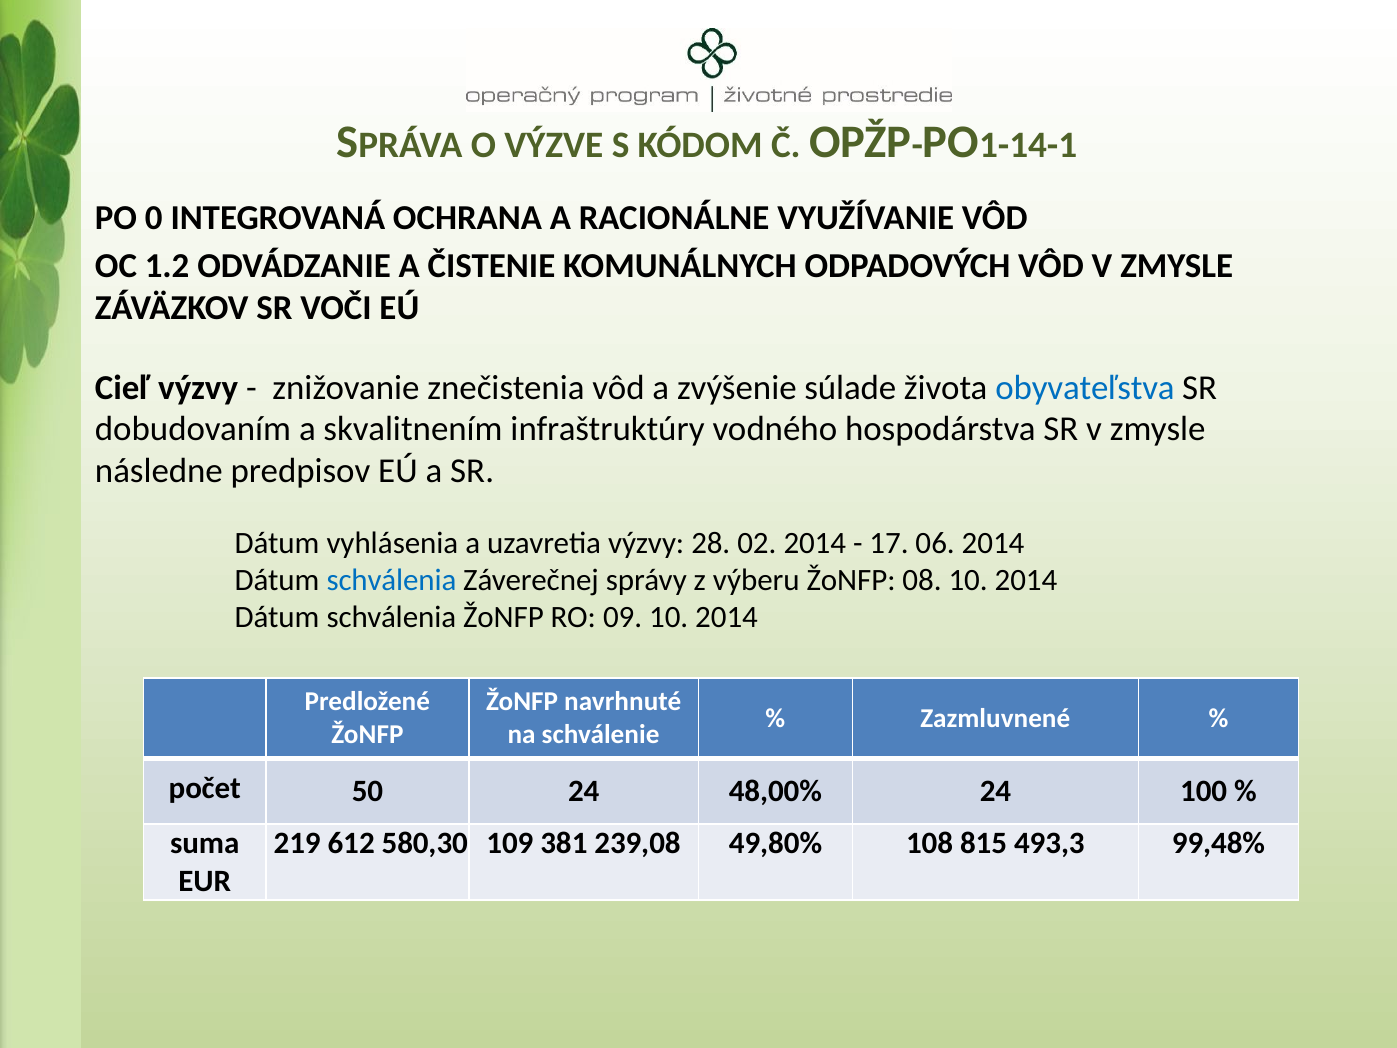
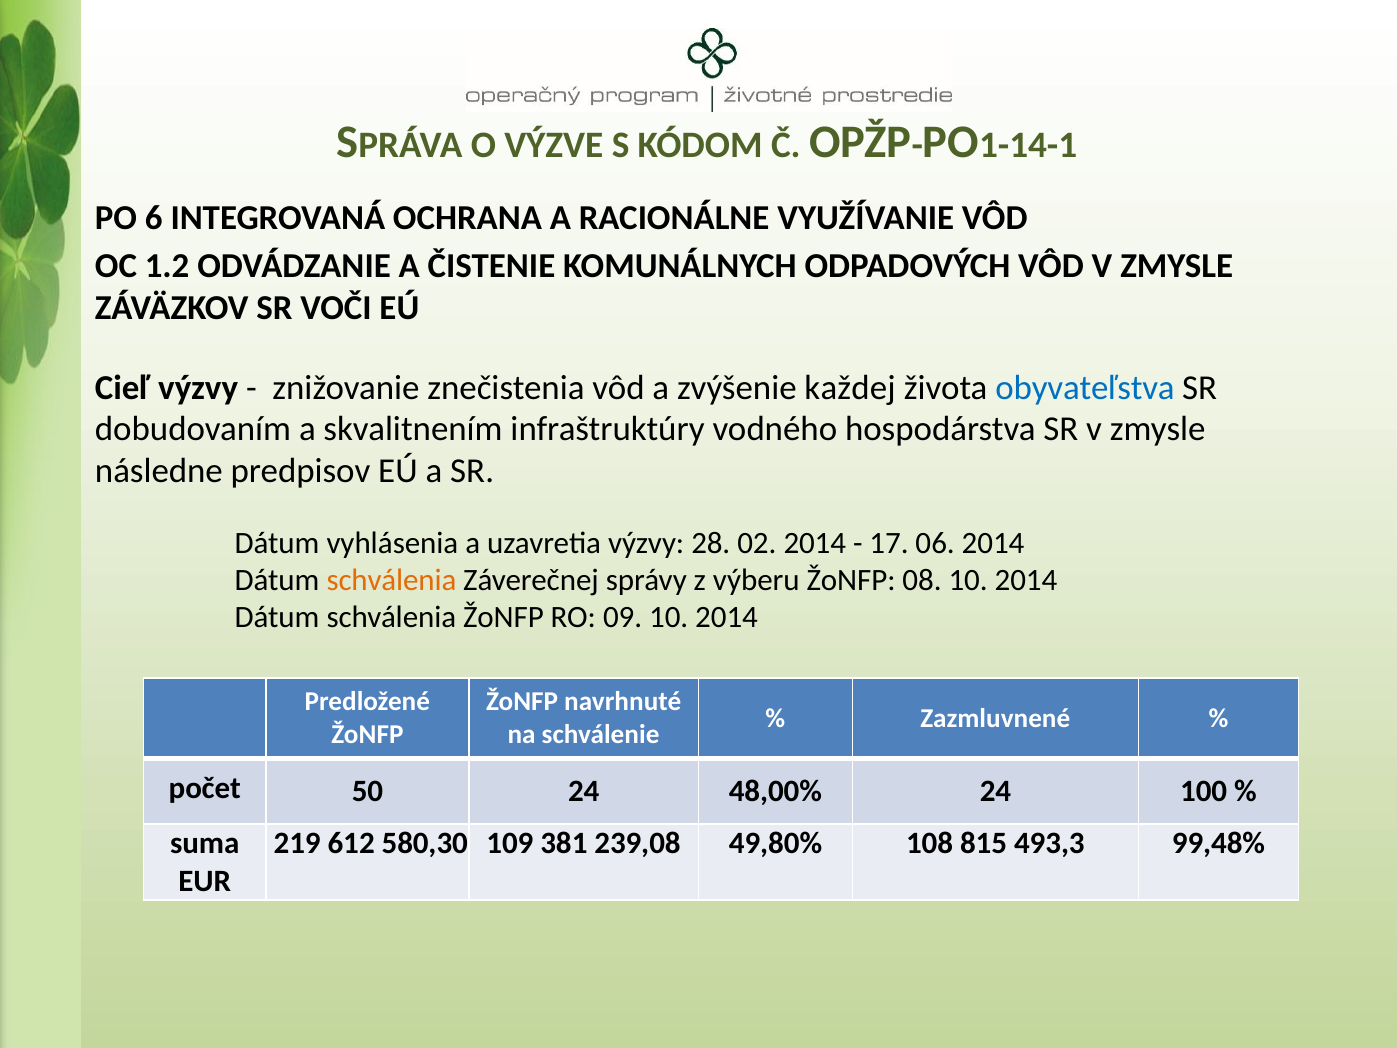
0: 0 -> 6
súlade: súlade -> každej
schválenia at (391, 580) colour: blue -> orange
